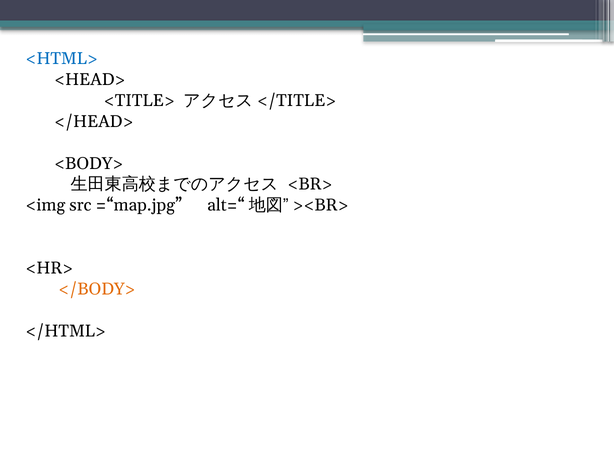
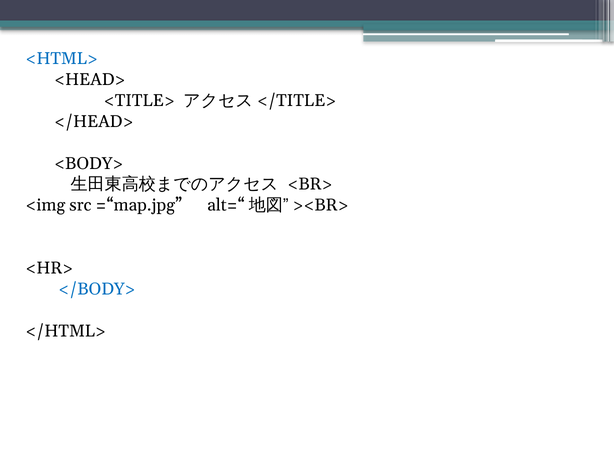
</BODY> colour: orange -> blue
